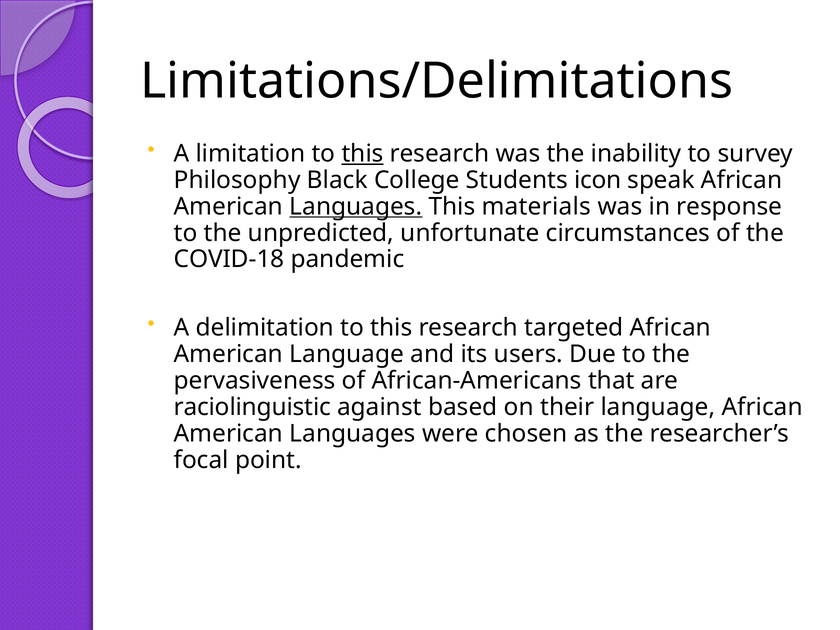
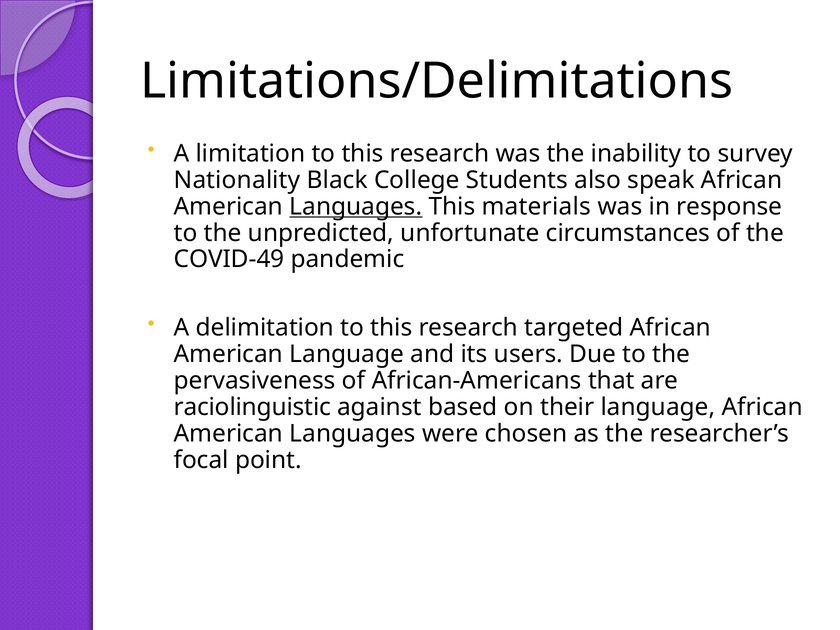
this at (363, 154) underline: present -> none
Philosophy: Philosophy -> Nationality
icon: icon -> also
COVID-18: COVID-18 -> COVID-49
